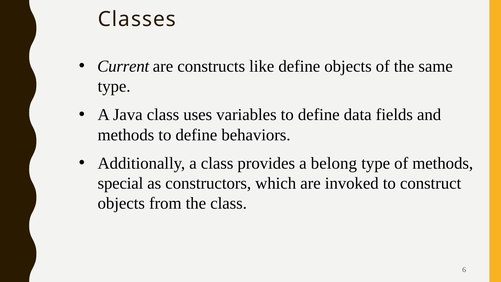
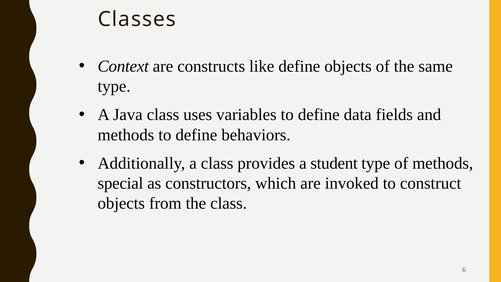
Current: Current -> Context
belong: belong -> student
